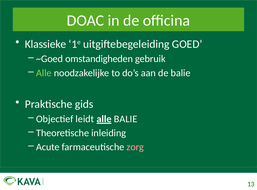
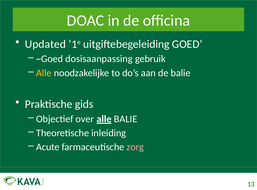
Klassieke: Klassieke -> Updated
omstandigheden: omstandigheden -> dosisaanpassing
Alle at (44, 73) colour: light green -> yellow
leidt: leidt -> over
